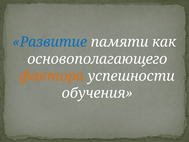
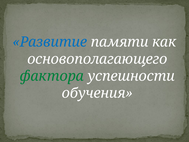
фактора colour: orange -> green
